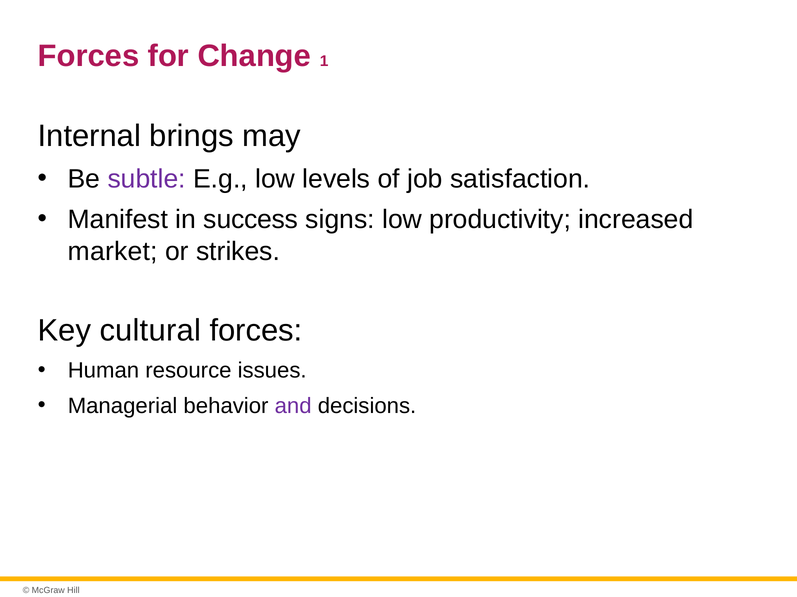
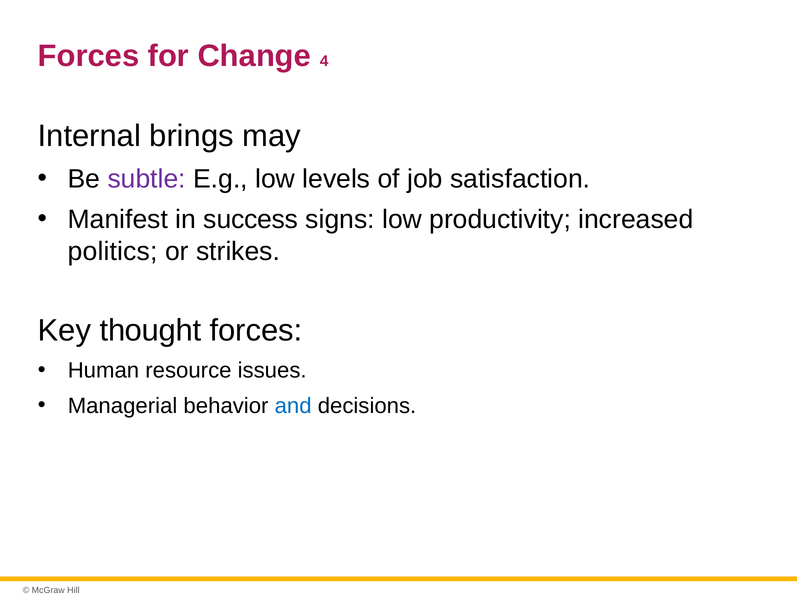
1: 1 -> 4
market: market -> politics
cultural: cultural -> thought
and colour: purple -> blue
